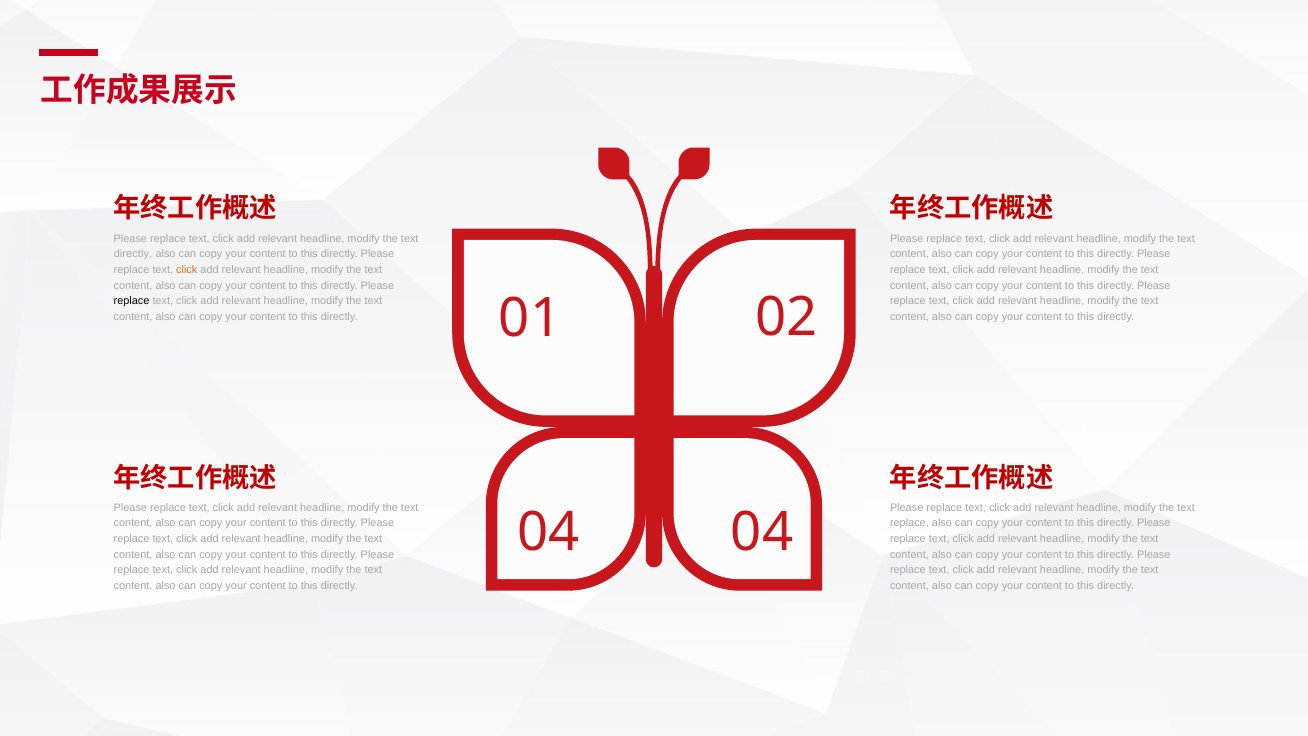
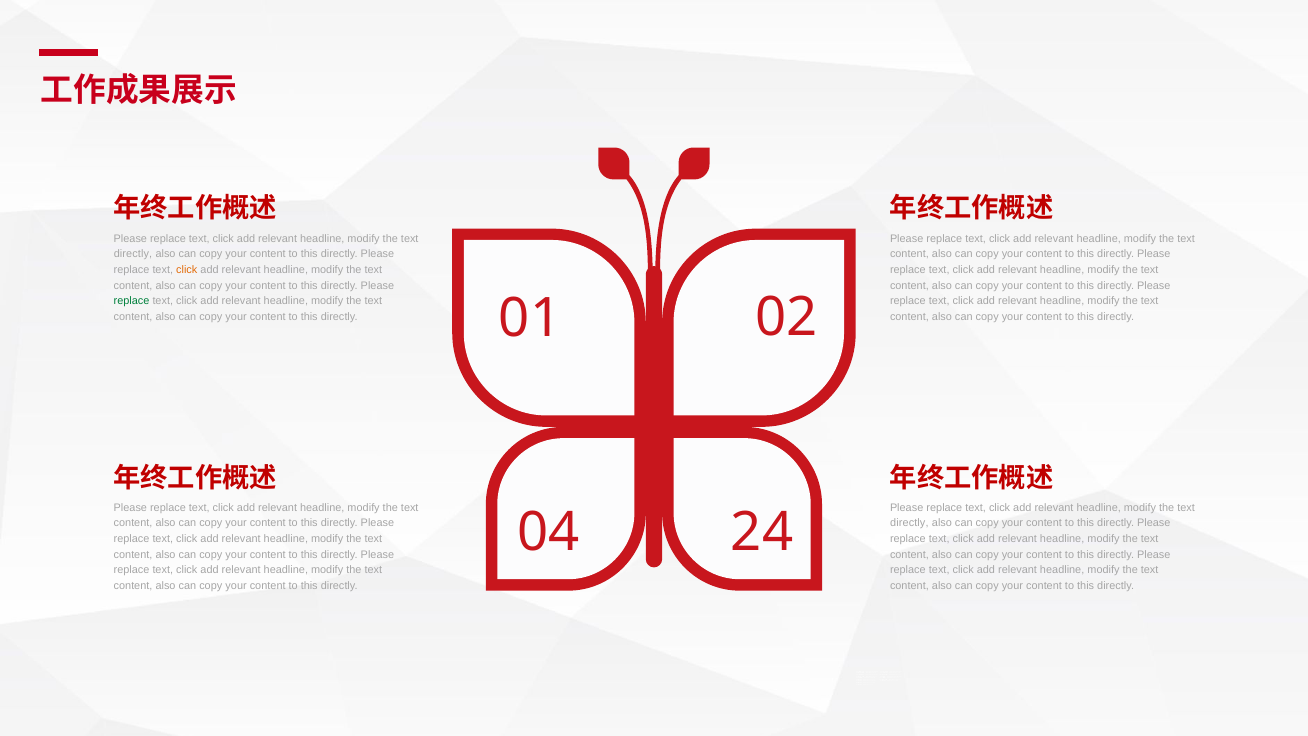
replace at (132, 301) colour: black -> green
04 04: 04 -> 24
replace at (909, 523): replace -> directly
